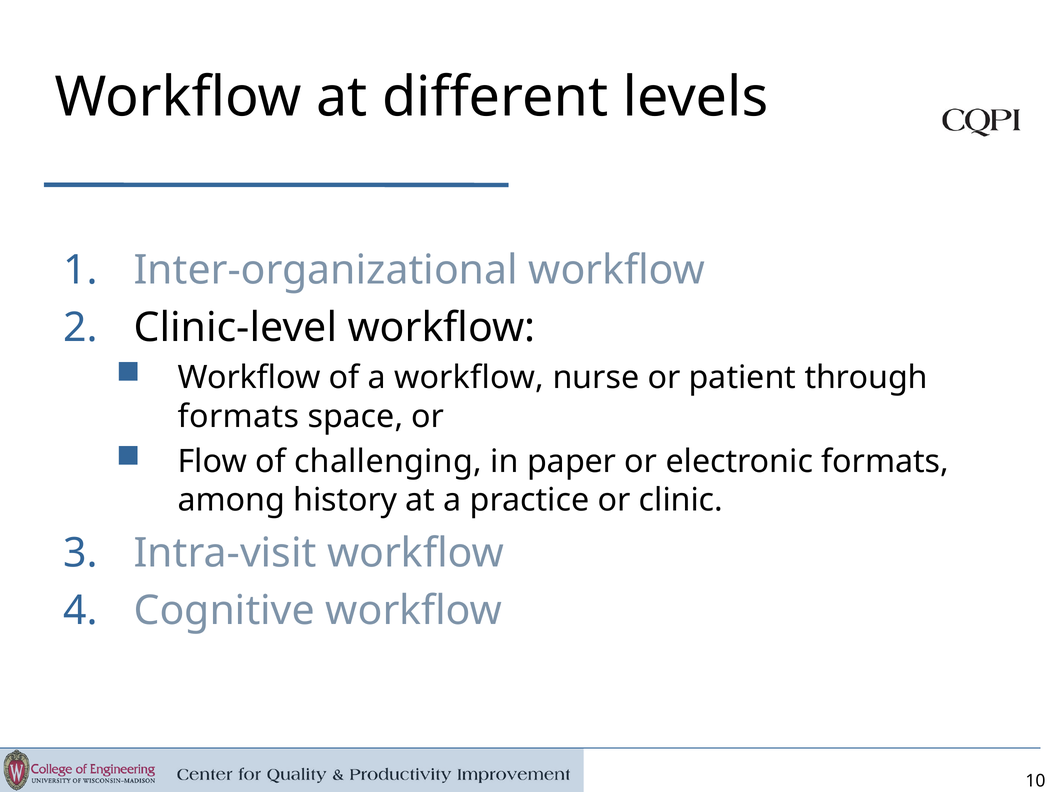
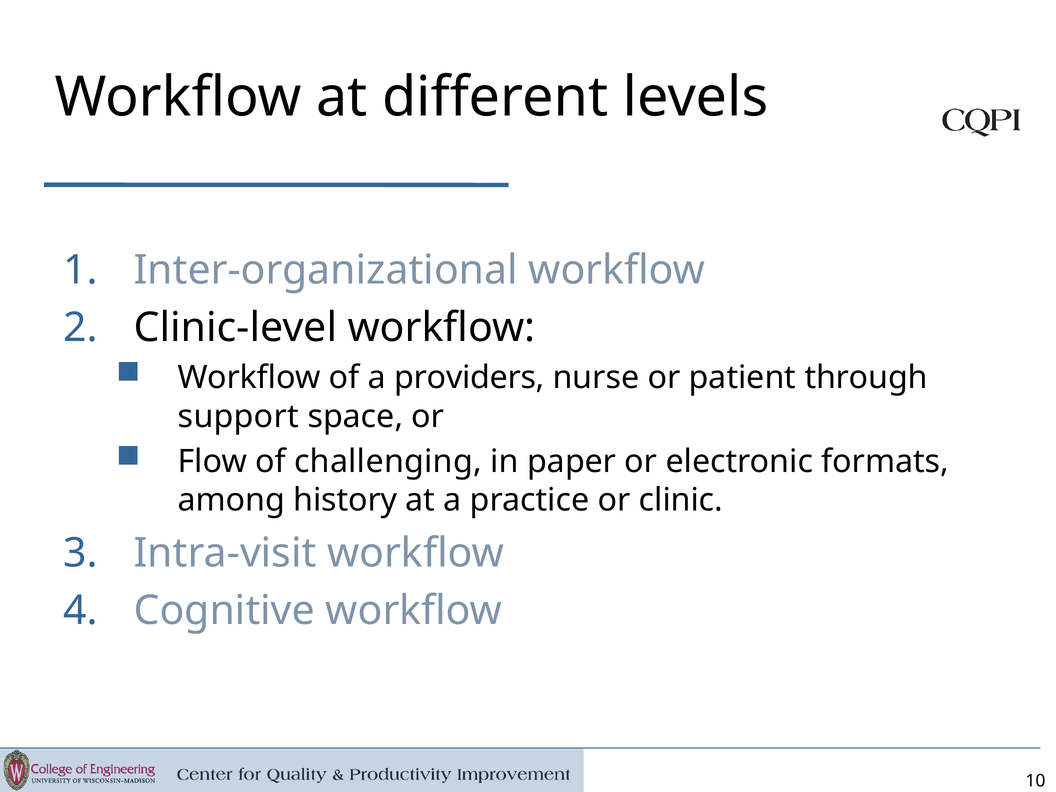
a workflow: workflow -> providers
formats at (238, 416): formats -> support
